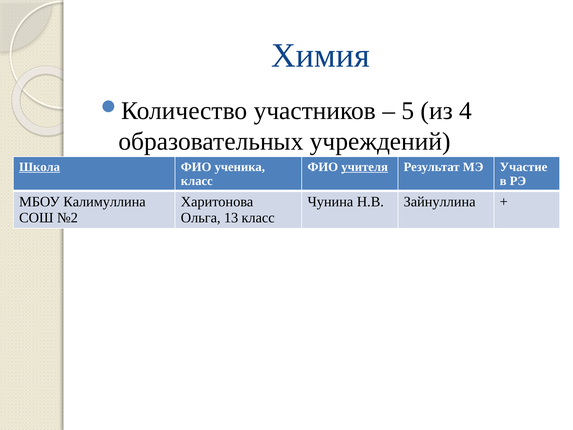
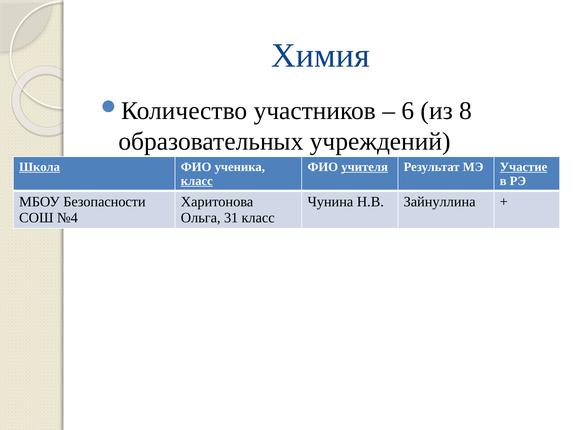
5: 5 -> 6
4: 4 -> 8
Участие underline: none -> present
класс at (197, 181) underline: none -> present
Калимуллина: Калимуллина -> Безопасности
№2: №2 -> №4
13: 13 -> 31
